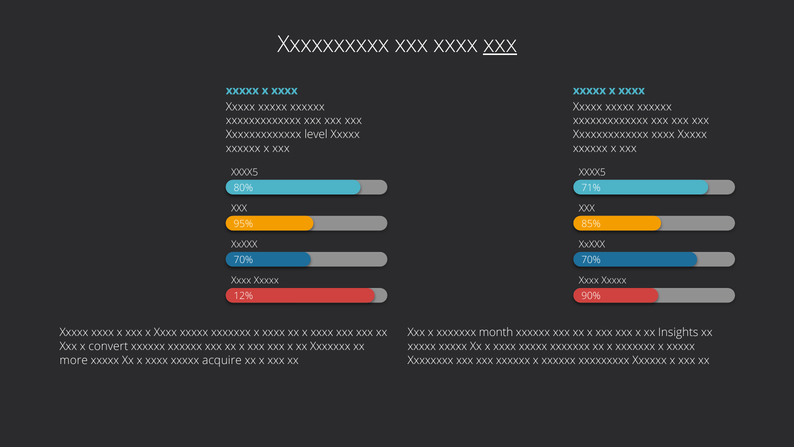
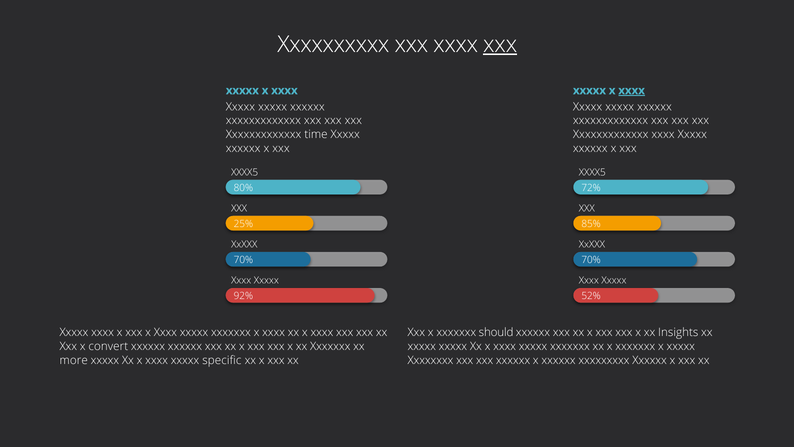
xxxx at (632, 90) underline: none -> present
level: level -> time
71%: 71% -> 72%
95%: 95% -> 25%
12%: 12% -> 92%
90%: 90% -> 52%
month: month -> should
acquire: acquire -> specific
